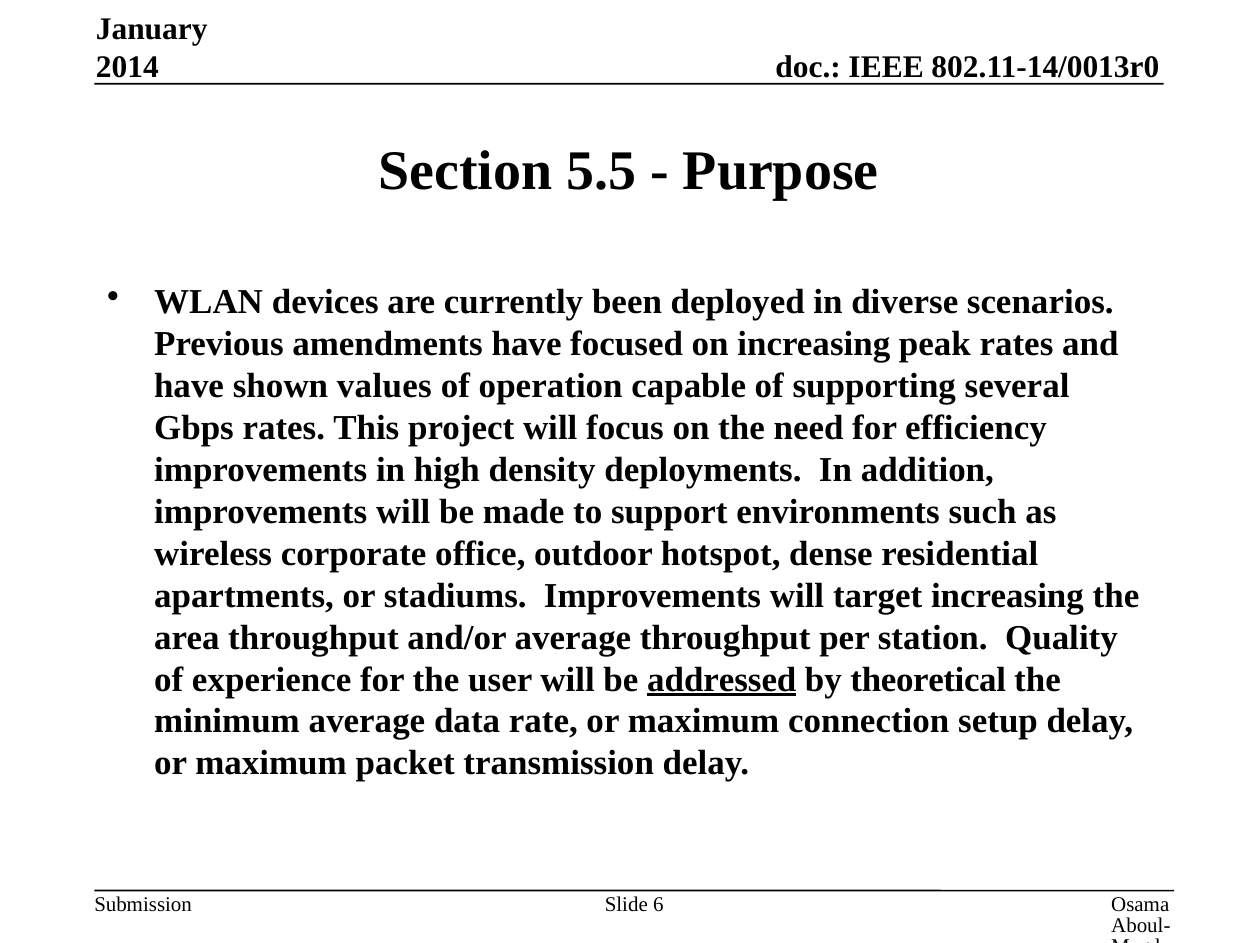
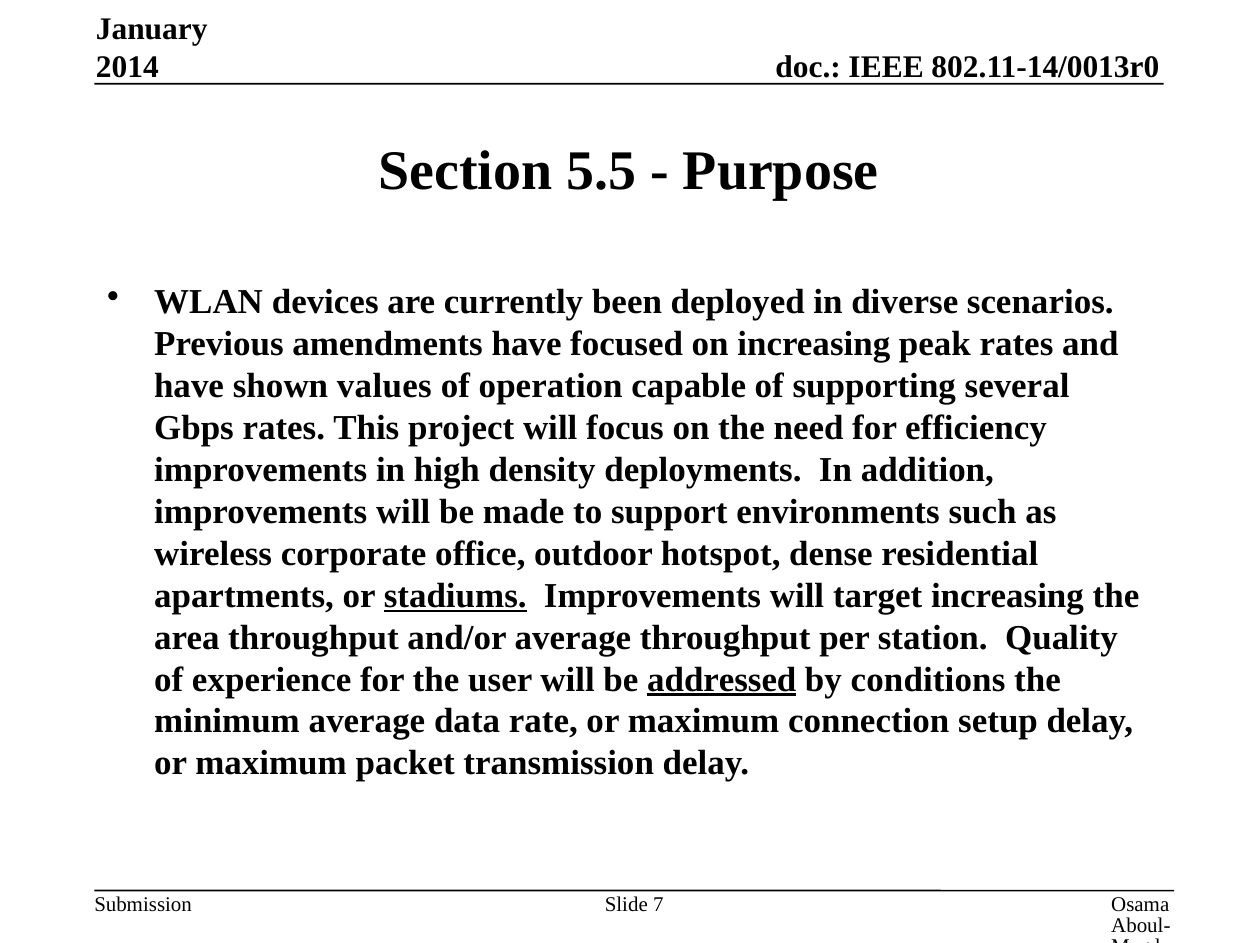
stadiums underline: none -> present
theoretical: theoretical -> conditions
6: 6 -> 7
